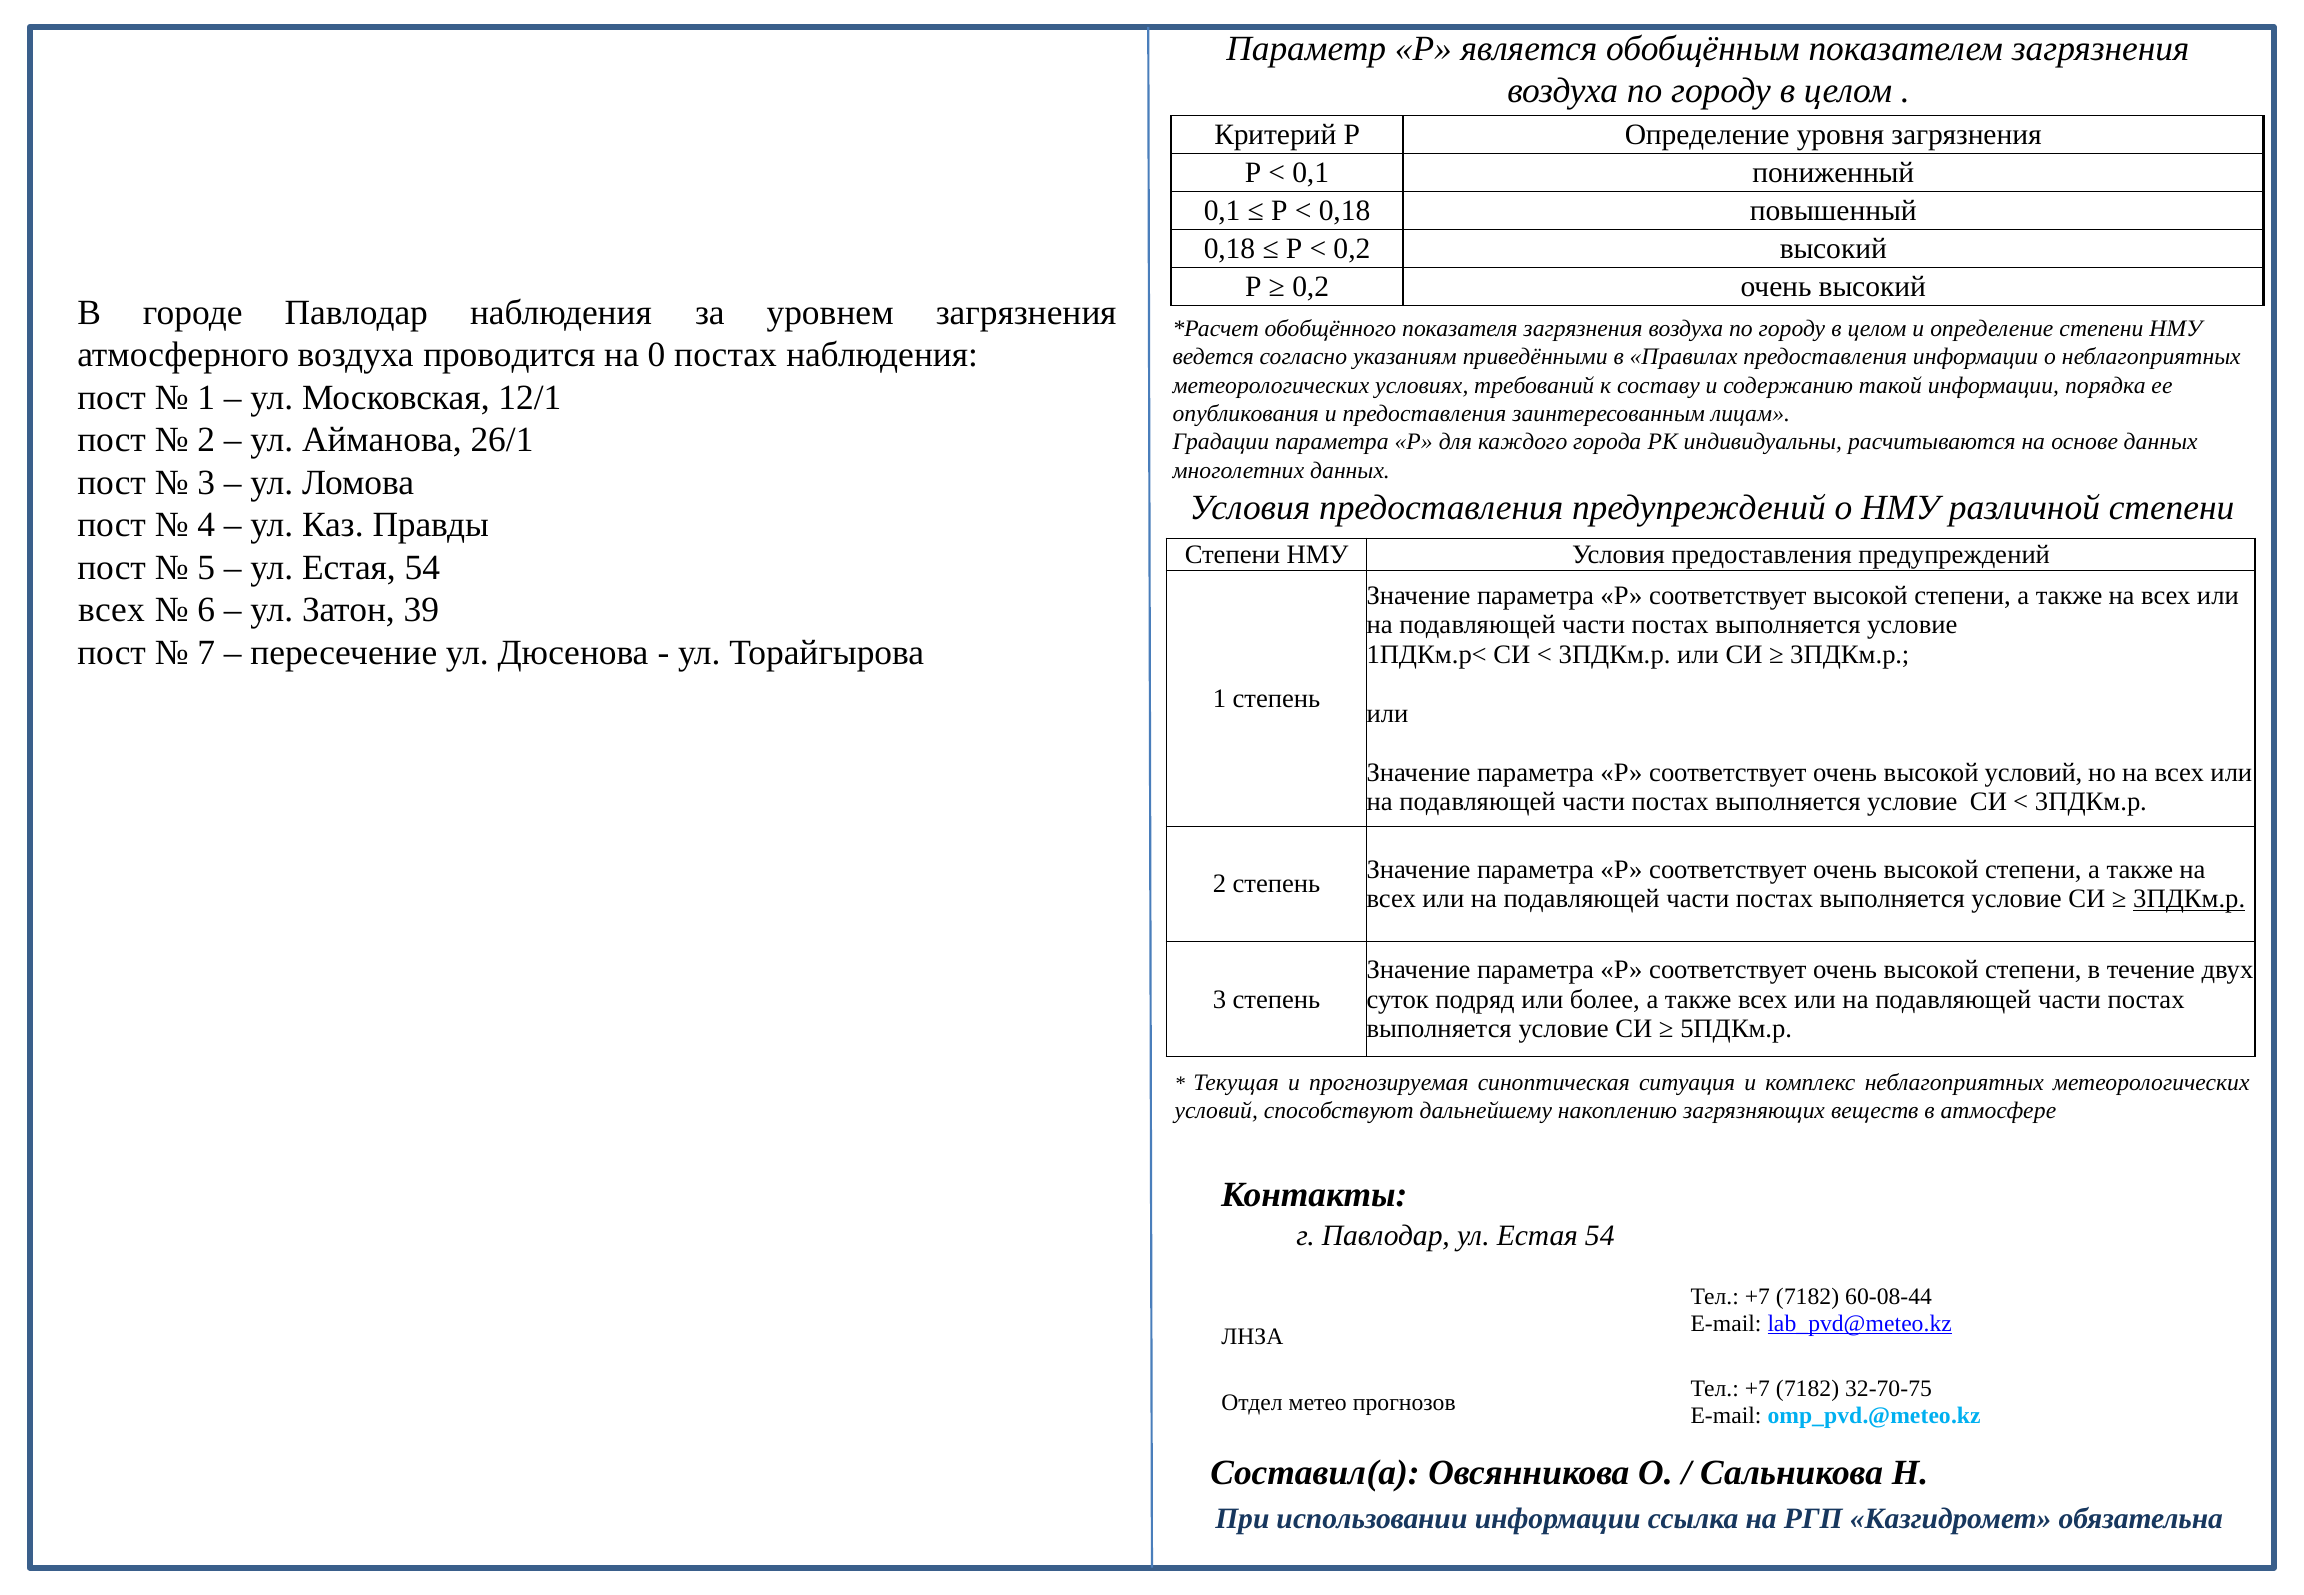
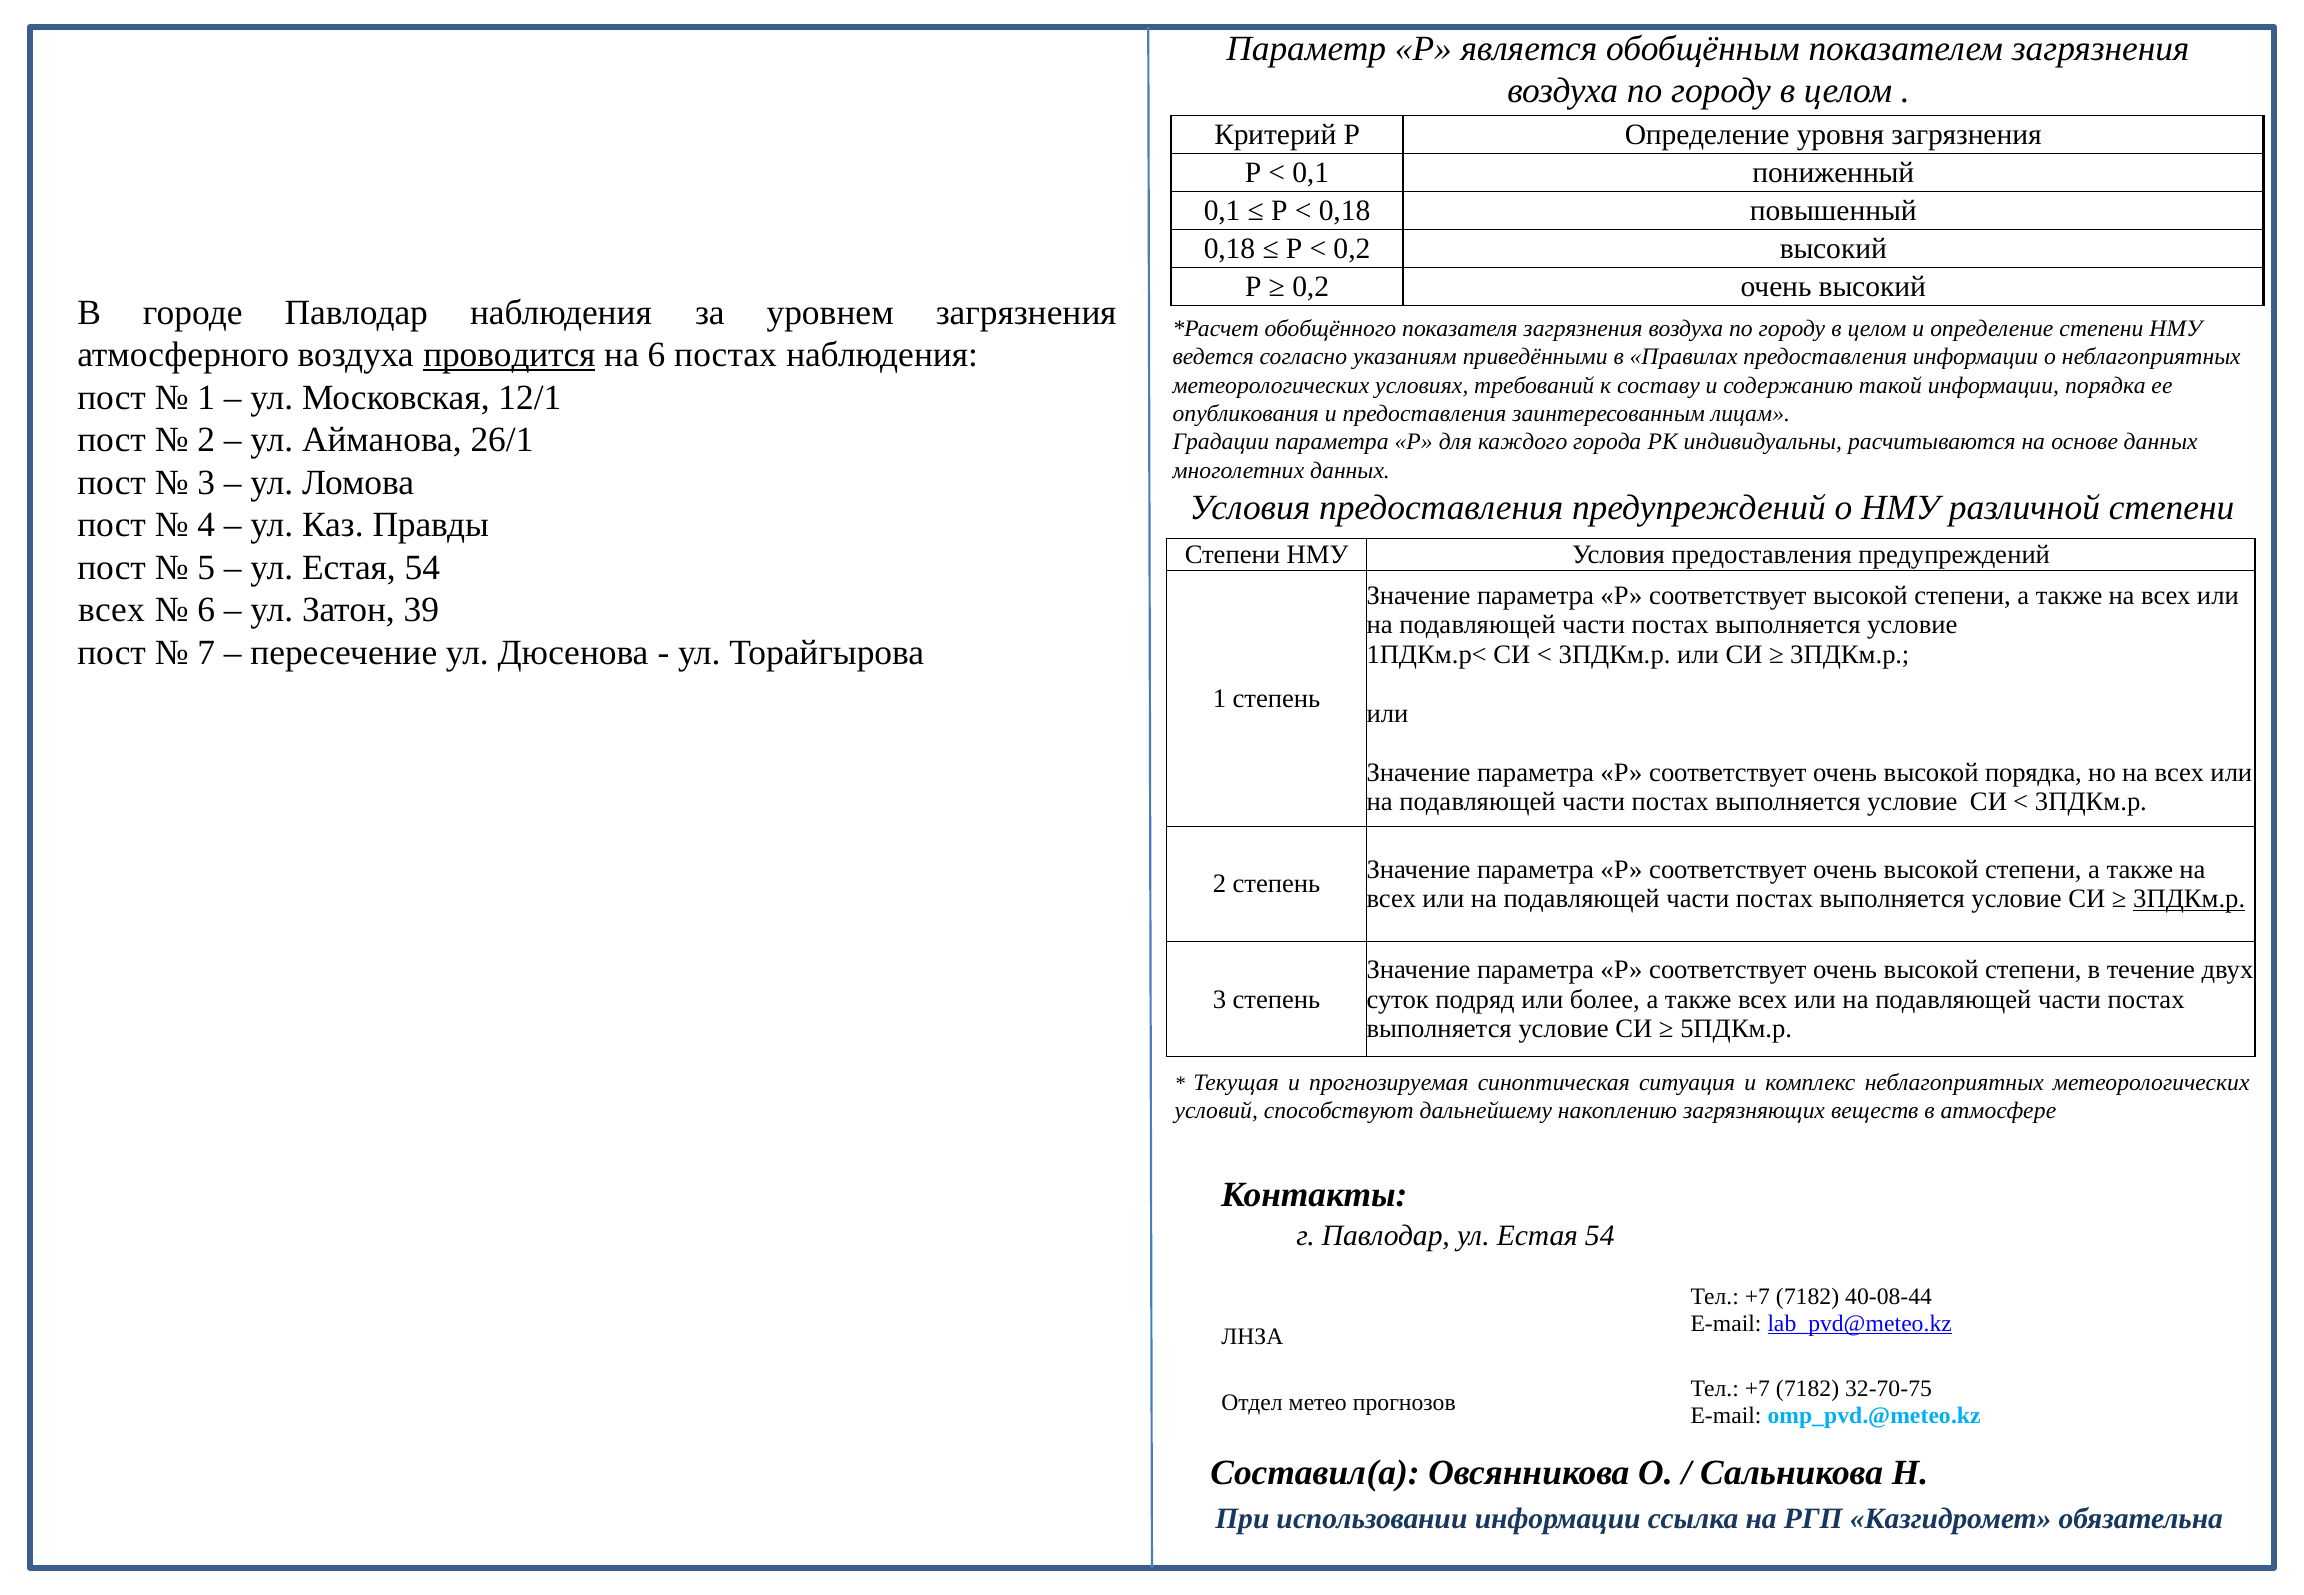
проводится underline: none -> present
на 0: 0 -> 6
высокой условий: условий -> порядка
60-08-44: 60-08-44 -> 40-08-44
